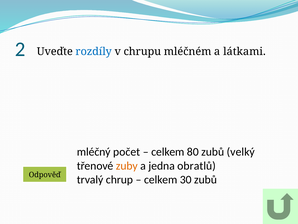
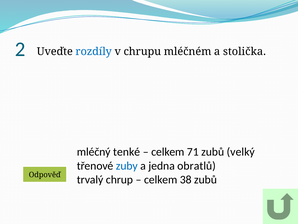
látkami: látkami -> stolička
počet: počet -> tenké
80: 80 -> 71
zuby colour: orange -> blue
30: 30 -> 38
